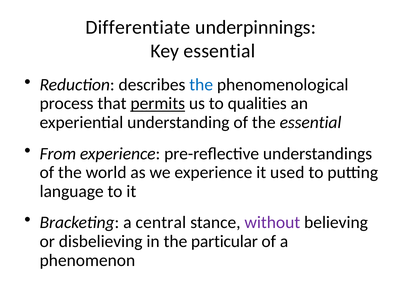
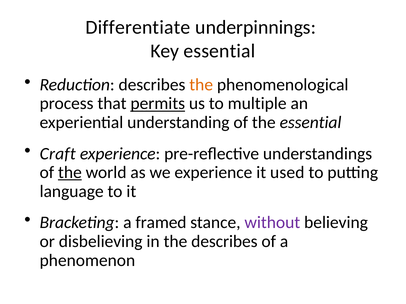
the at (201, 85) colour: blue -> orange
qualities: qualities -> multiple
From: From -> Craft
the at (70, 173) underline: none -> present
central: central -> framed
the particular: particular -> describes
